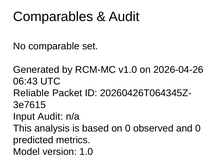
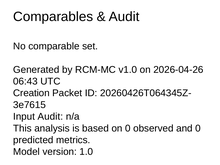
Reliable: Reliable -> Creation
